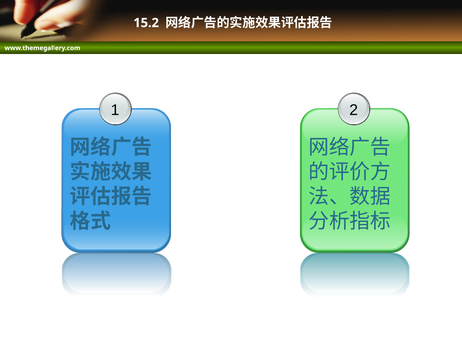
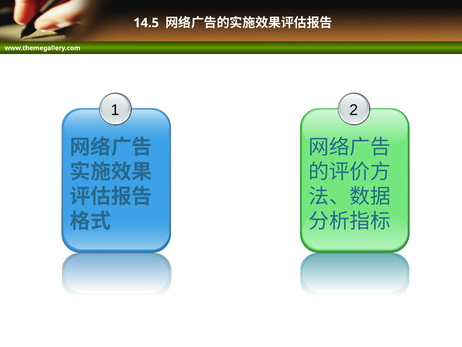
15.2: 15.2 -> 14.5
